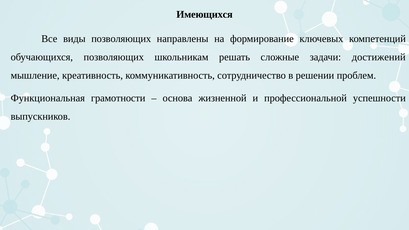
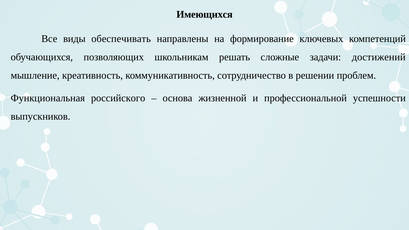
виды позволяющих: позволяющих -> обеспечивать
грамотности: грамотности -> российского
